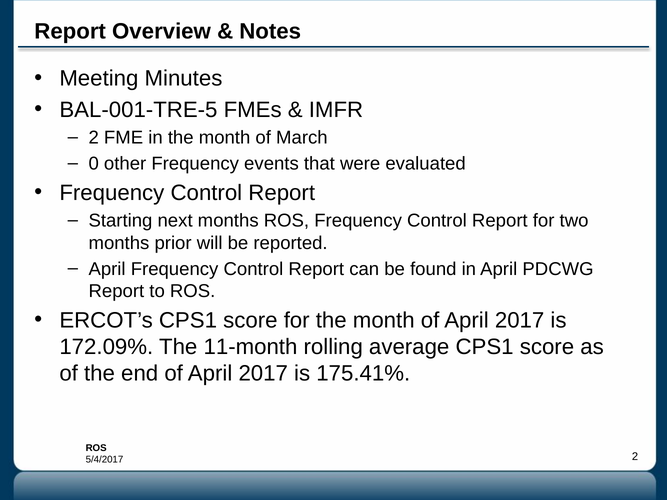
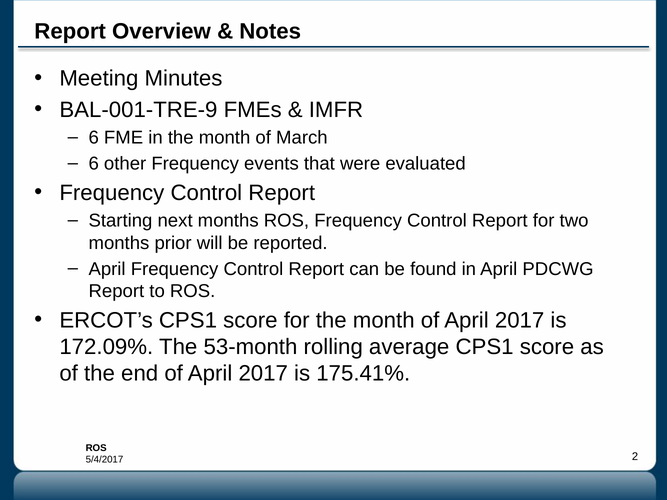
BAL-001-TRE-5: BAL-001-TRE-5 -> BAL-001-TRE-9
2 at (94, 138): 2 -> 6
0 at (94, 164): 0 -> 6
11-month: 11-month -> 53-month
